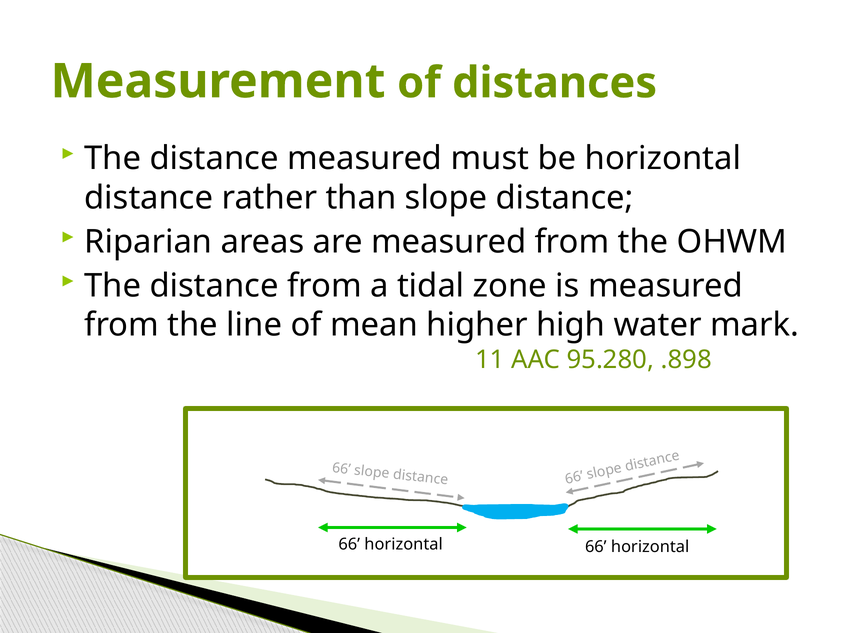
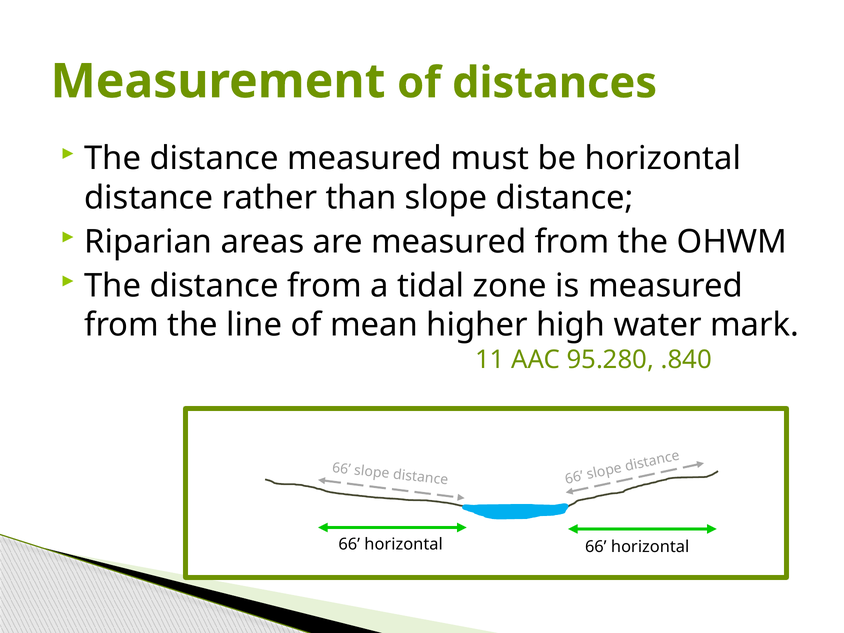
.898: .898 -> .840
